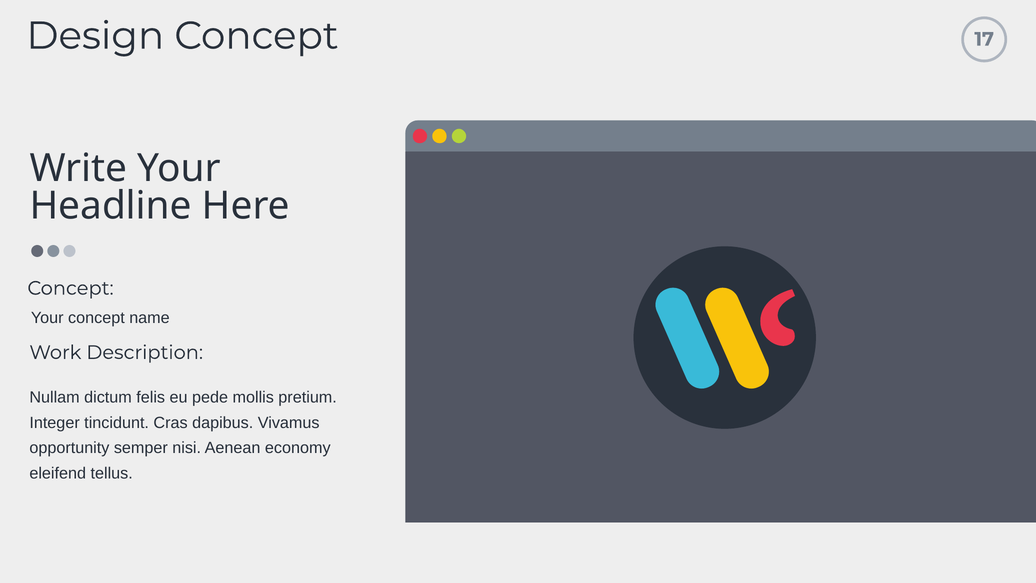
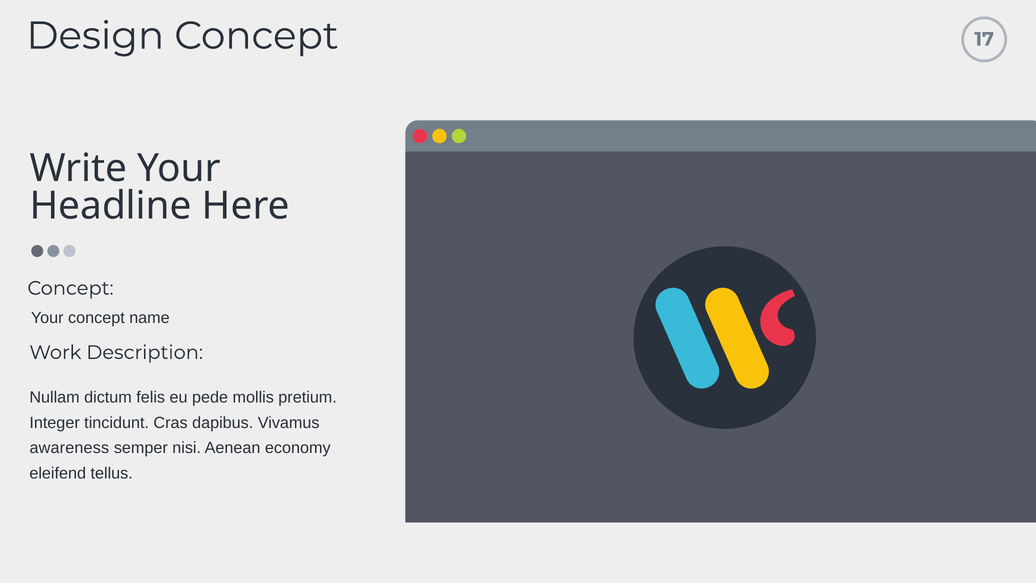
opportunity: opportunity -> awareness
